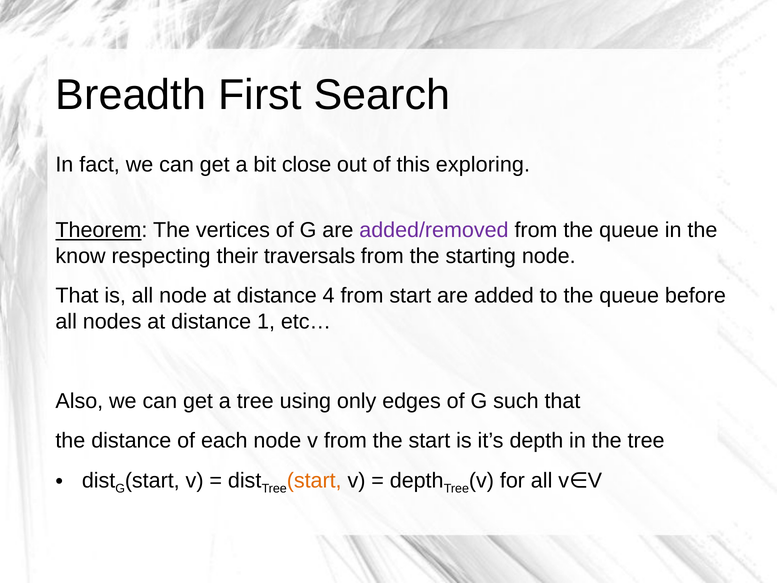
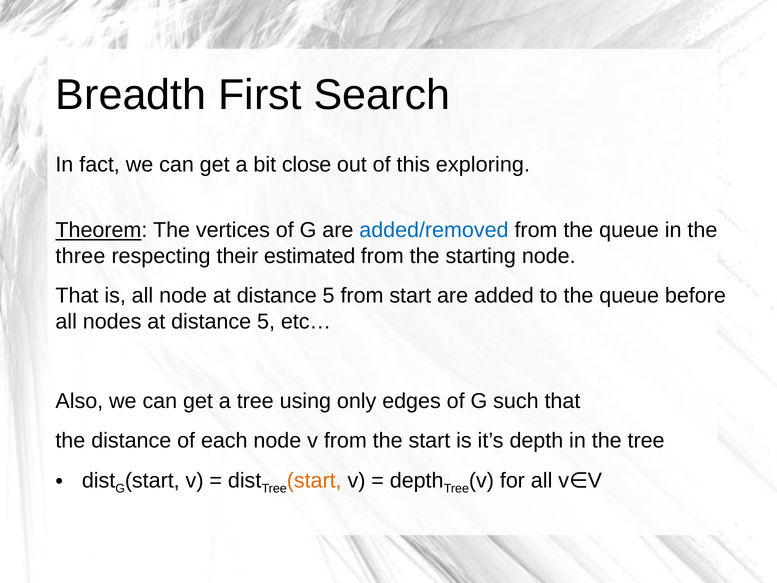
added/removed colour: purple -> blue
know: know -> three
traversals: traversals -> estimated
node at distance 4: 4 -> 5
nodes at distance 1: 1 -> 5
